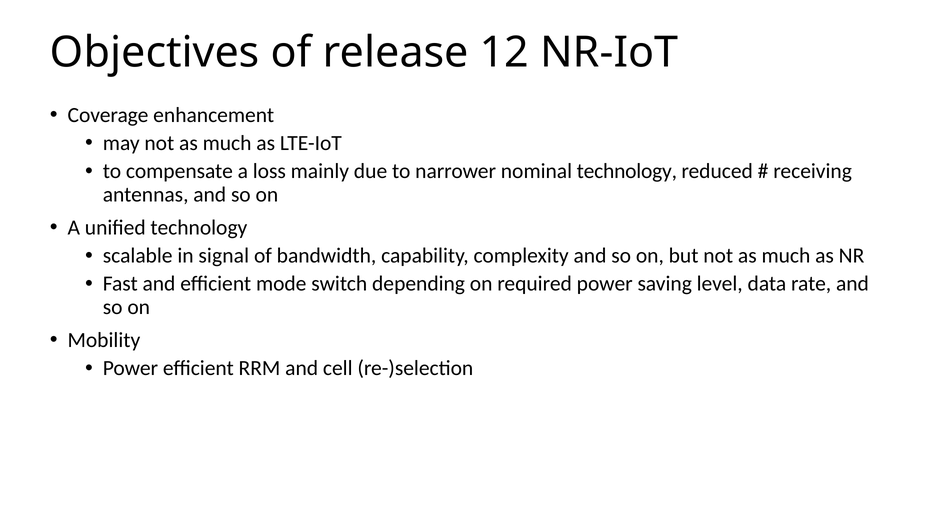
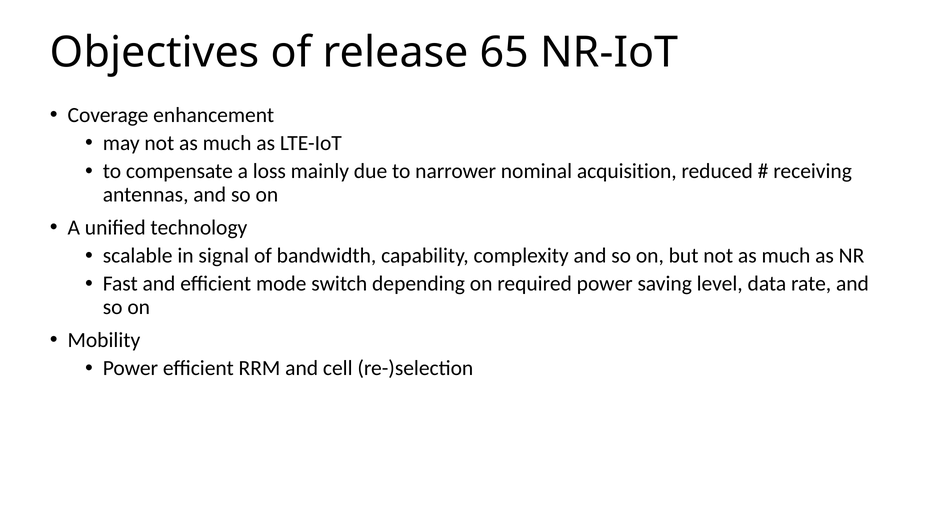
12: 12 -> 65
nominal technology: technology -> acquisition
